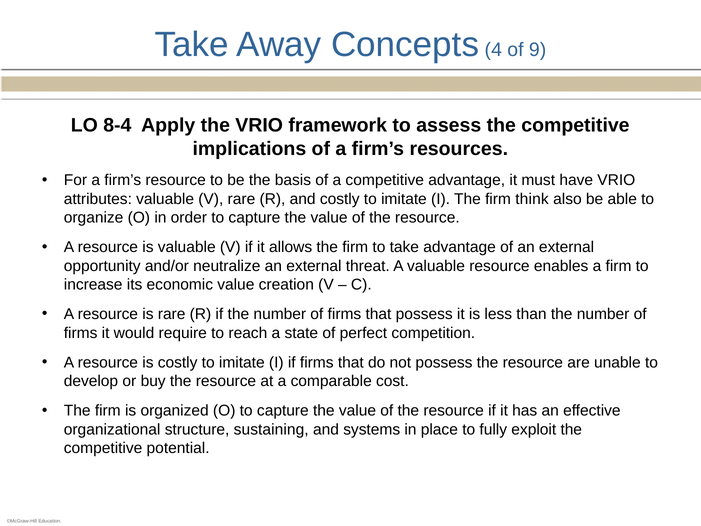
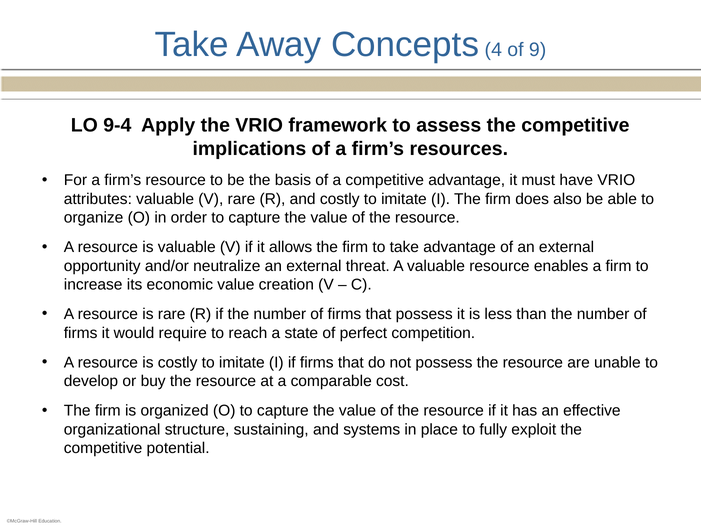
8-4: 8-4 -> 9-4
think: think -> does
